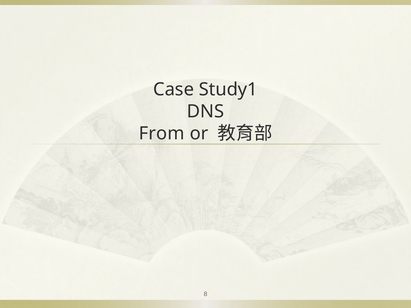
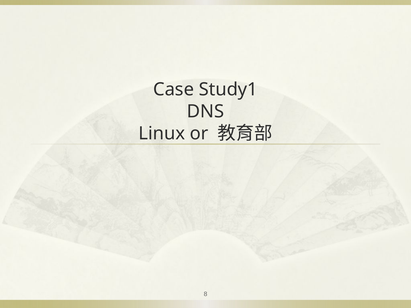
From: From -> Linux
